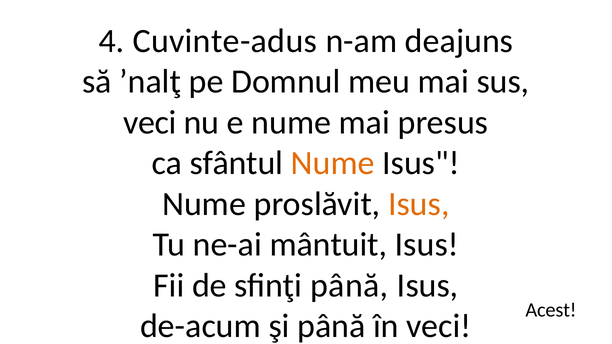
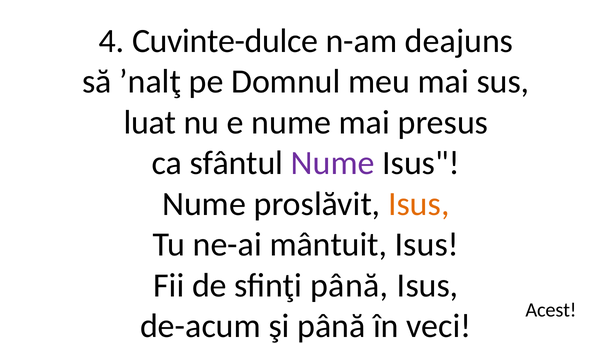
Cuvinte-adus: Cuvinte-adus -> Cuvinte-dulce
veci at (150, 123): veci -> luat
Nume at (333, 163) colour: orange -> purple
